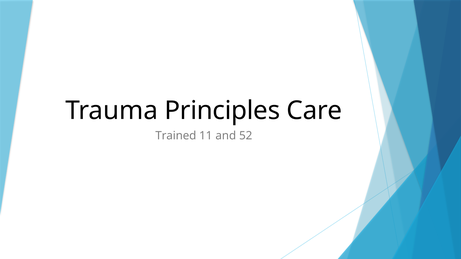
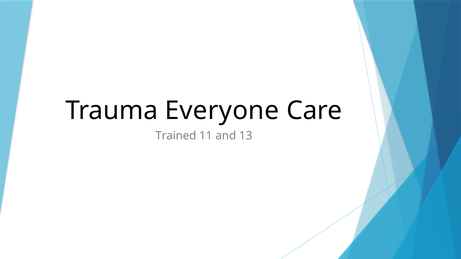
Principles: Principles -> Everyone
52: 52 -> 13
